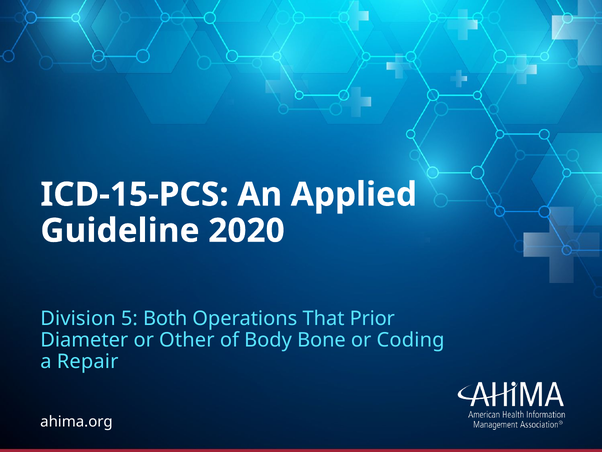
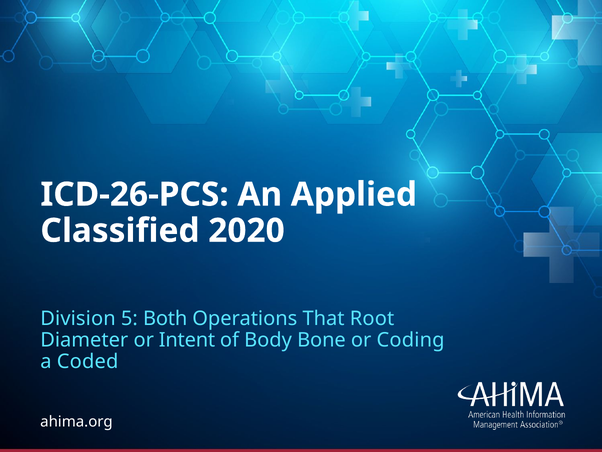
ICD-15-PCS: ICD-15-PCS -> ICD-26-PCS
Guideline: Guideline -> Classified
Prior: Prior -> Root
Other: Other -> Intent
Repair: Repair -> Coded
